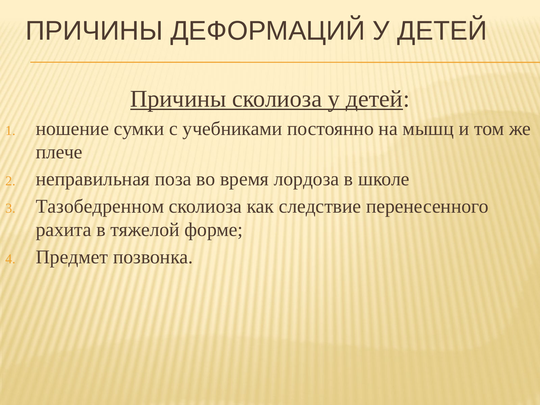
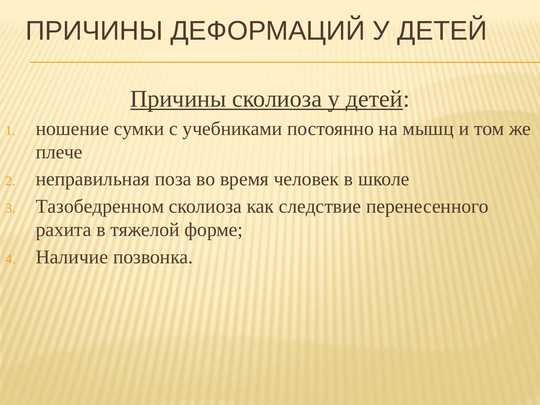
лордоза: лордоза -> человек
Предмет: Предмет -> Наличие
